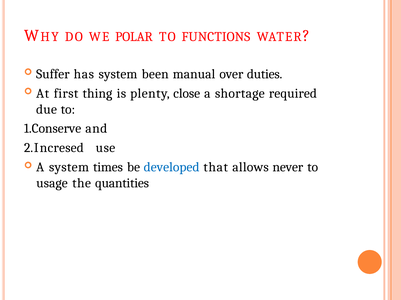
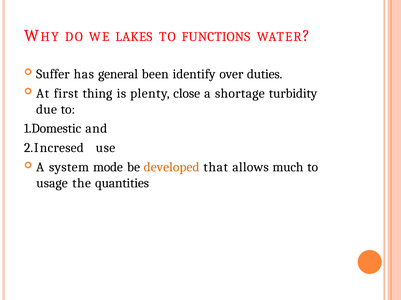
POLAR: POLAR -> LAKES
has system: system -> general
manual: manual -> identify
required: required -> turbidity
1.Conserve: 1.Conserve -> 1.Domestic
times: times -> mode
developed colour: blue -> orange
never: never -> much
